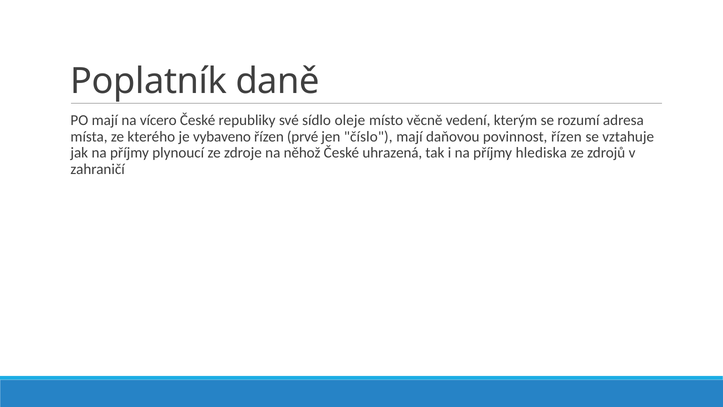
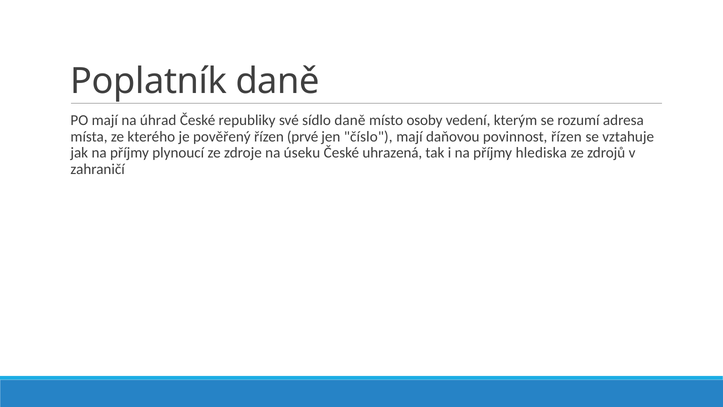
vícero: vícero -> úhrad
sídlo oleje: oleje -> daně
věcně: věcně -> osoby
vybaveno: vybaveno -> pověřený
něhož: něhož -> úseku
